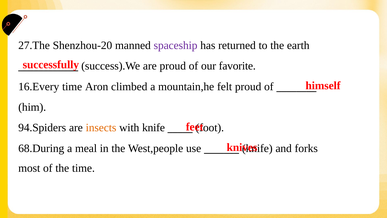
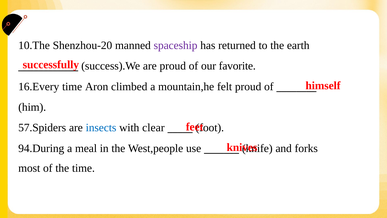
27.The: 27.The -> 10.The
94.Spiders: 94.Spiders -> 57.Spiders
insects colour: orange -> blue
with knife: knife -> clear
68.During: 68.During -> 94.During
